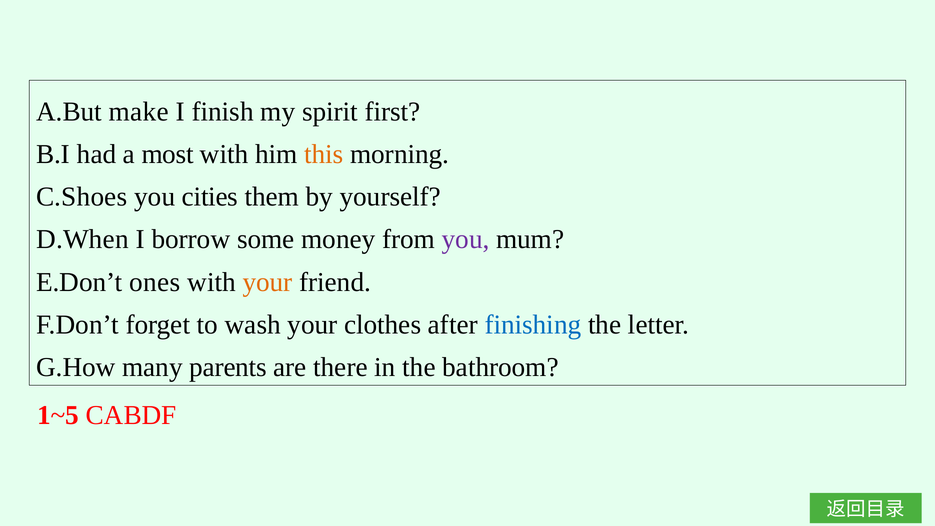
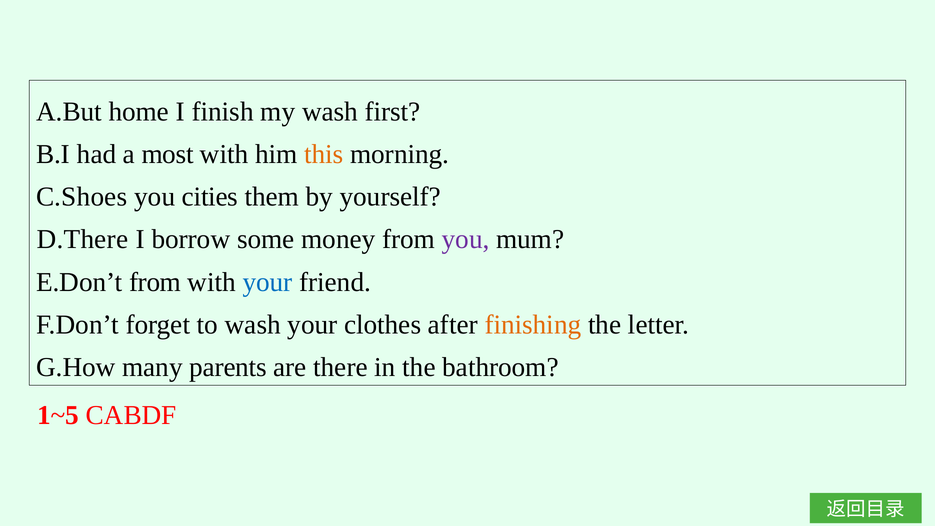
make: make -> home
my spirit: spirit -> wash
D.When: D.When -> D.There
E.Don’t ones: ones -> from
your at (268, 282) colour: orange -> blue
finishing colour: blue -> orange
